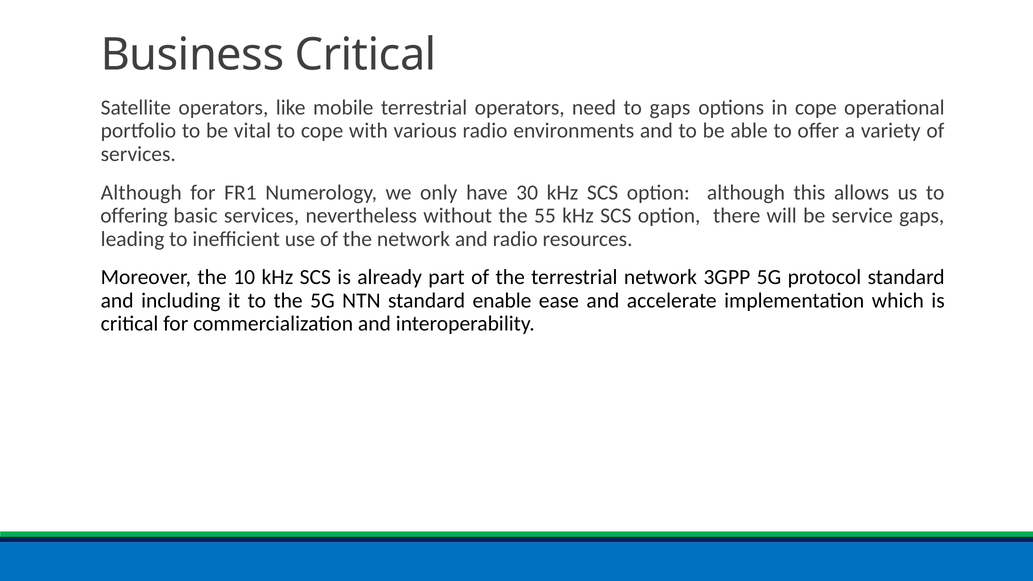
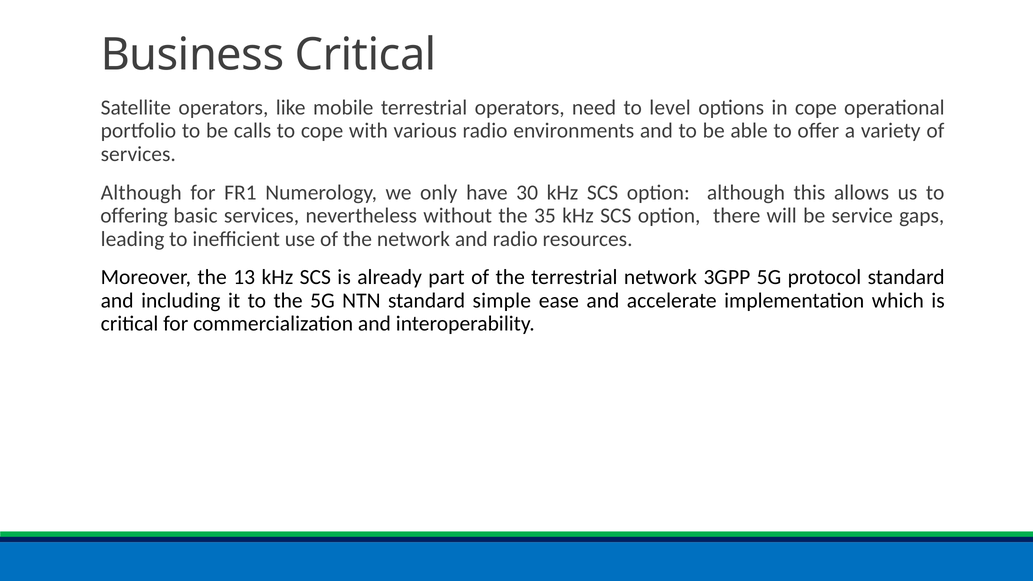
to gaps: gaps -> level
vital: vital -> calls
55: 55 -> 35
10: 10 -> 13
enable: enable -> simple
